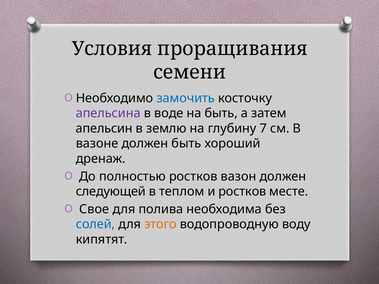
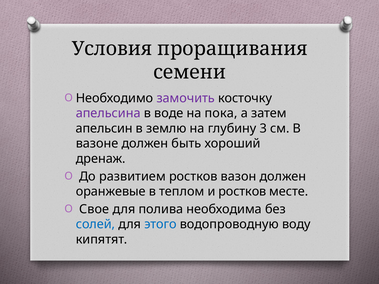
замочить colour: blue -> purple
на быть: быть -> пока
7: 7 -> 3
полностью: полностью -> развитием
следующей: следующей -> оранжевые
этого colour: orange -> blue
